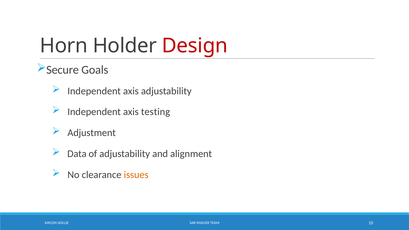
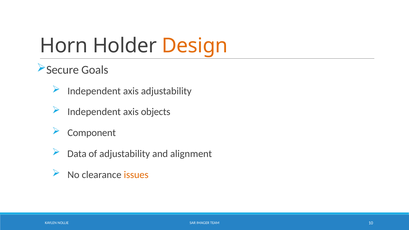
Design colour: red -> orange
testing: testing -> objects
Adjustment: Adjustment -> Component
